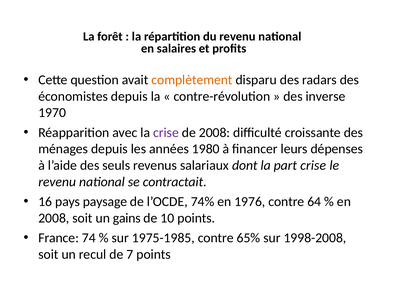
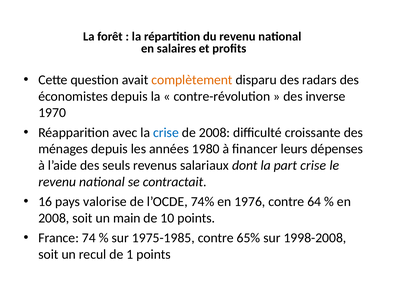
crise at (166, 132) colour: purple -> blue
paysage: paysage -> valorise
gains: gains -> main
7: 7 -> 1
